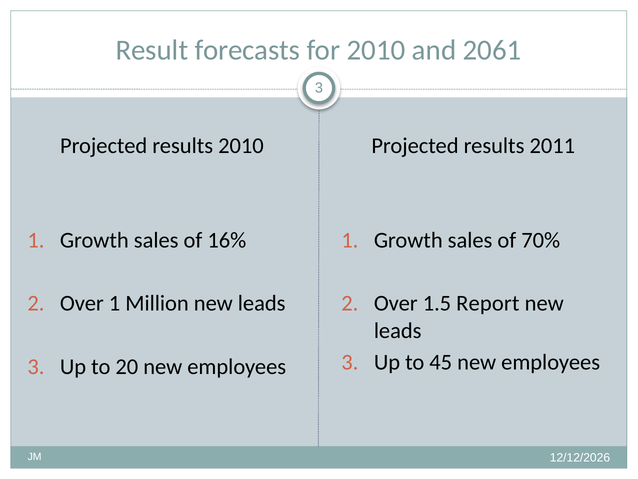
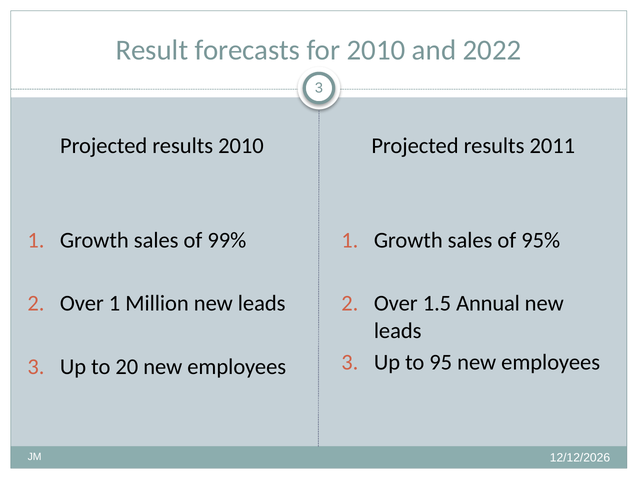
2061: 2061 -> 2022
16%: 16% -> 99%
70%: 70% -> 95%
Report: Report -> Annual
45: 45 -> 95
